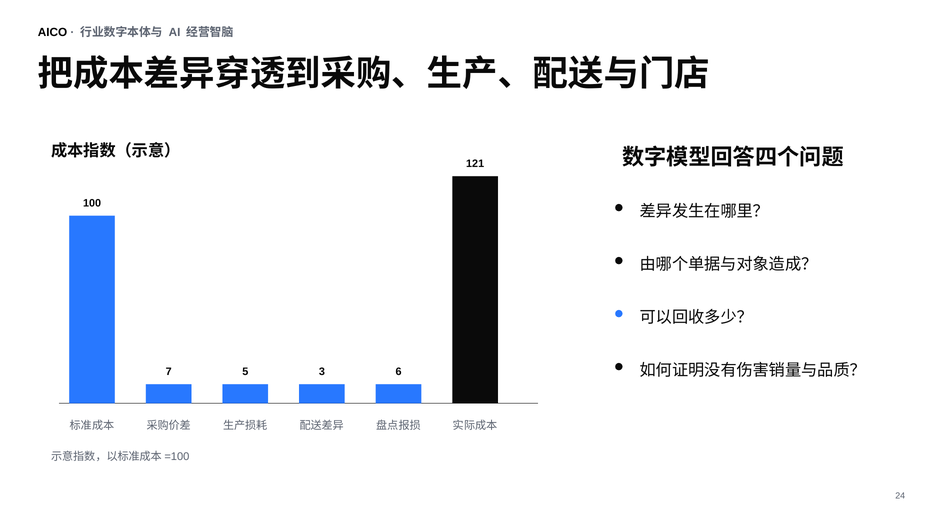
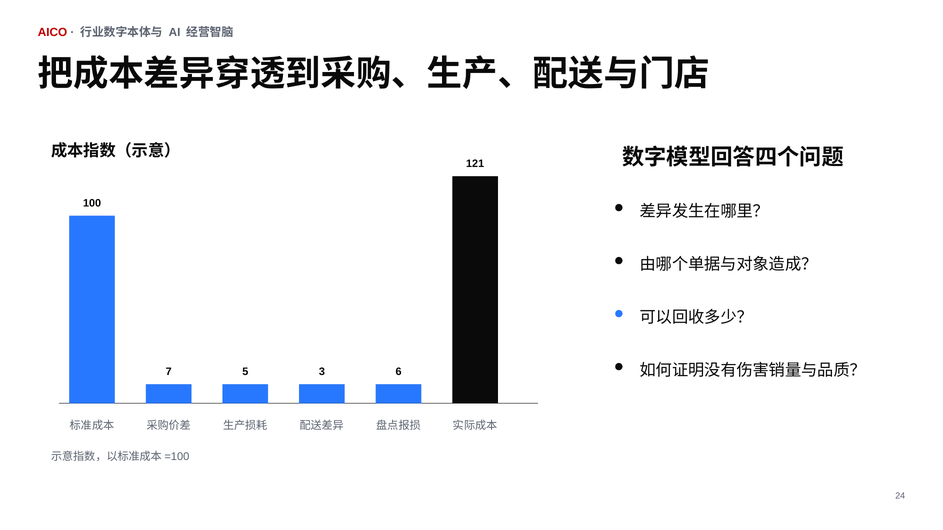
AICO colour: black -> red
